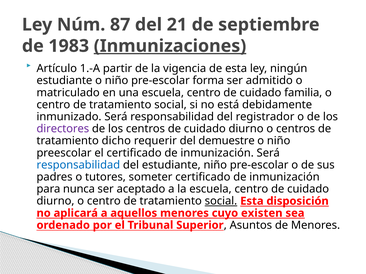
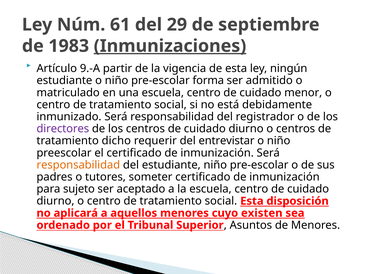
87: 87 -> 61
21: 21 -> 29
1.-A: 1.-A -> 9.-A
familia: familia -> menor
demuestre: demuestre -> entrevistar
responsabilidad at (78, 165) colour: blue -> orange
nunca: nunca -> sujeto
social at (221, 201) underline: present -> none
